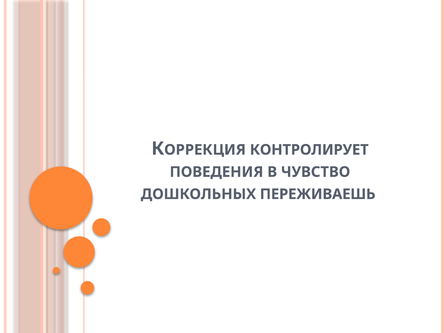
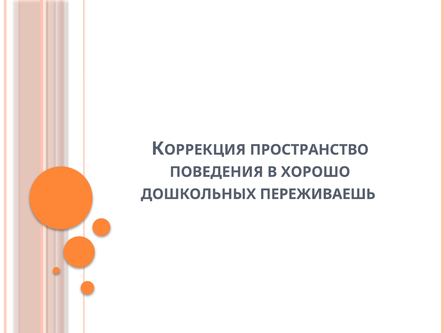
КОНТРОЛИРУЕТ: КОНТРОЛИРУЕТ -> ПРОСТРАНСТВО
ЧУВСТВО: ЧУВСТВО -> ХОРОШО
